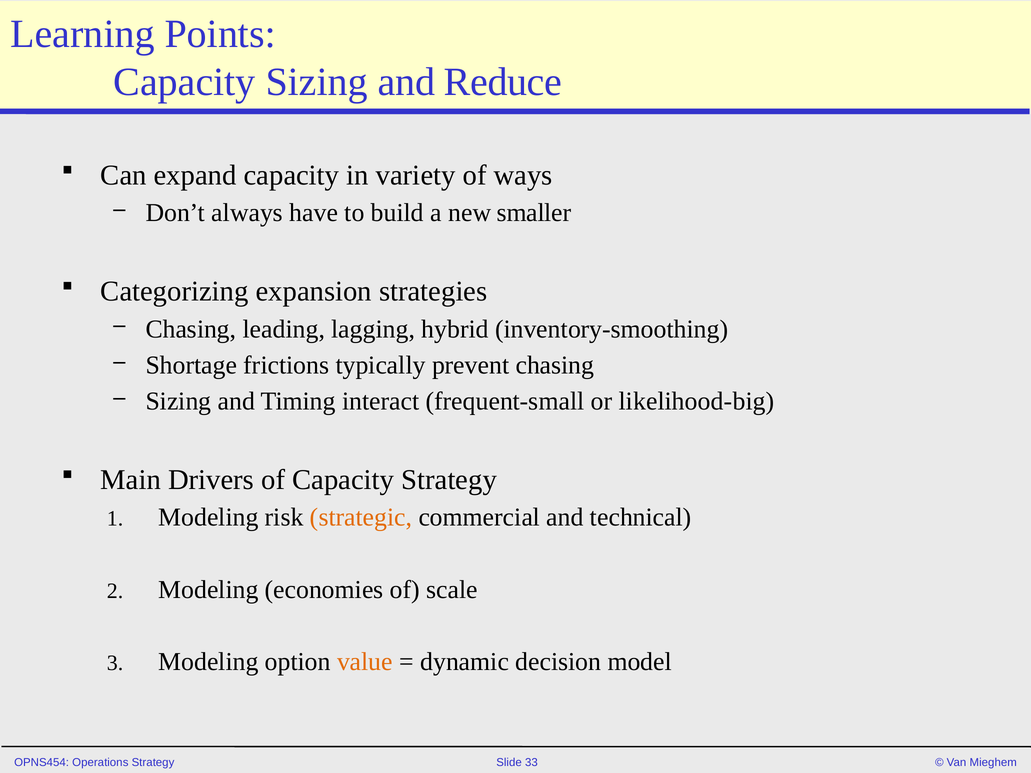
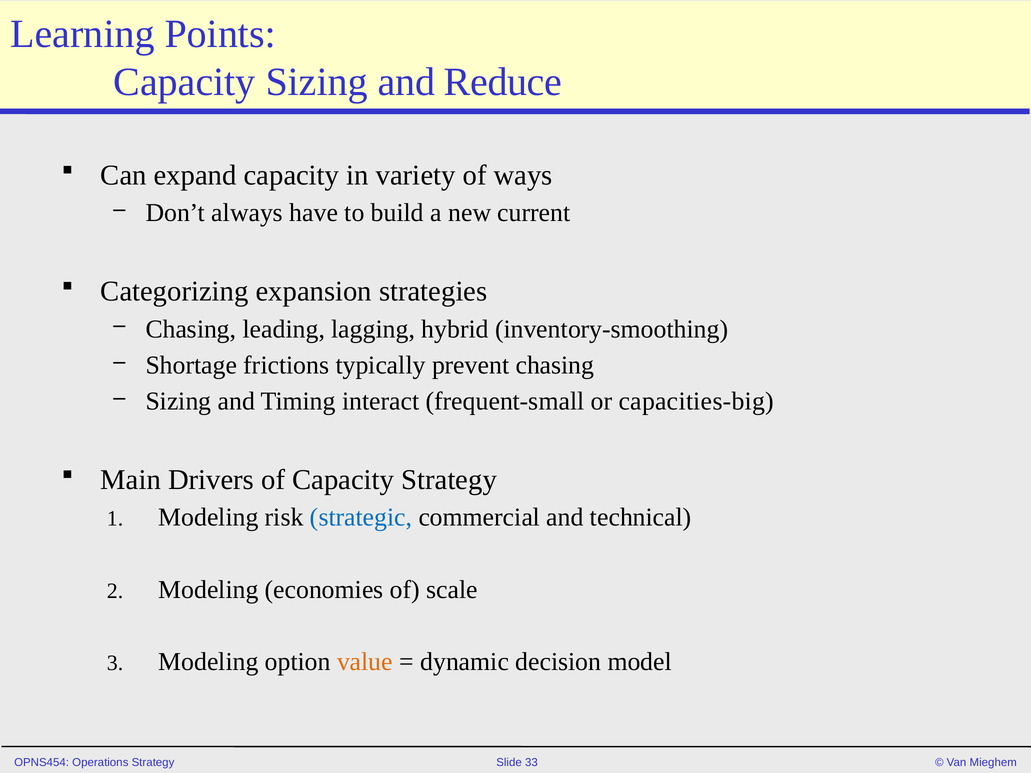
smaller: smaller -> current
likelihood-big: likelihood-big -> capacities-big
strategic colour: orange -> blue
